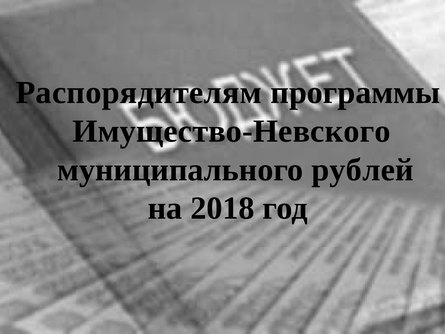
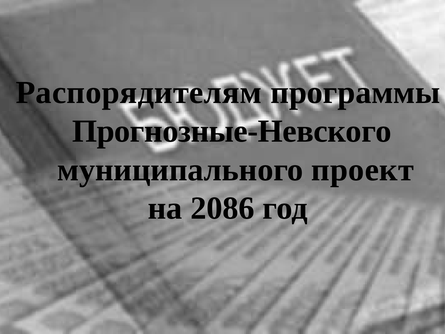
Имущество-Невского: Имущество-Невского -> Прогнозные-Невского
рублей: рублей -> проект
2018: 2018 -> 2086
